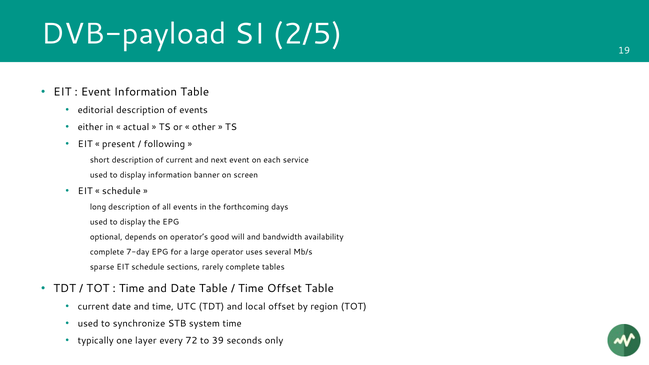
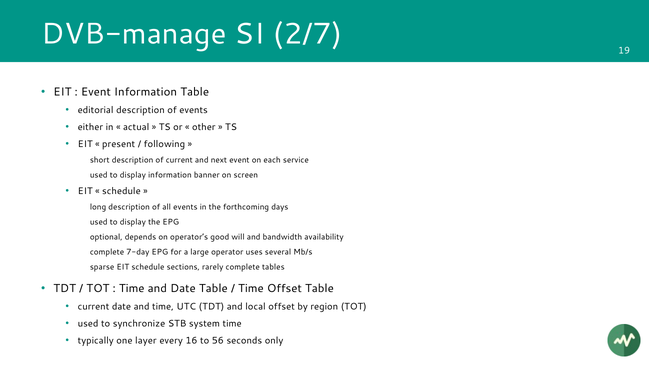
DVB-payload: DVB-payload -> DVB-manage
2/5: 2/5 -> 2/7
72: 72 -> 16
39: 39 -> 56
